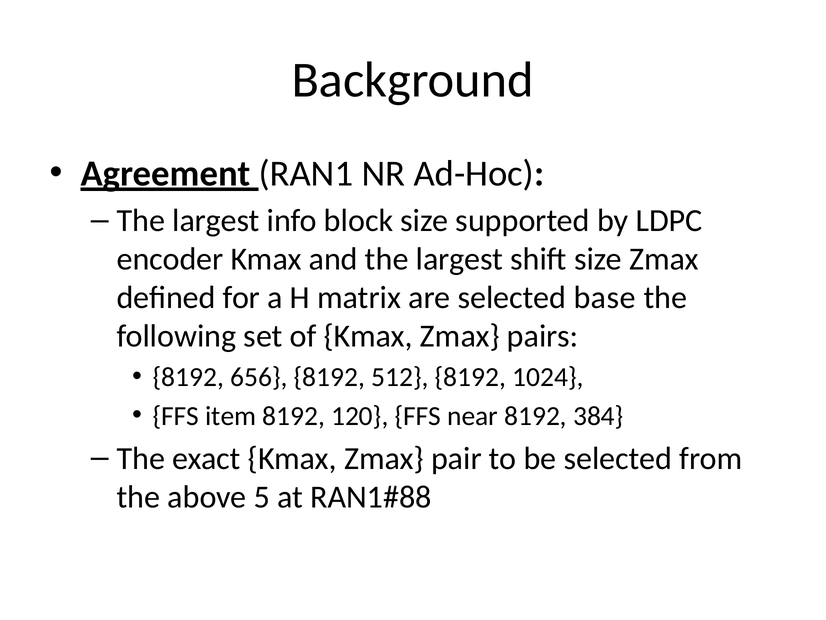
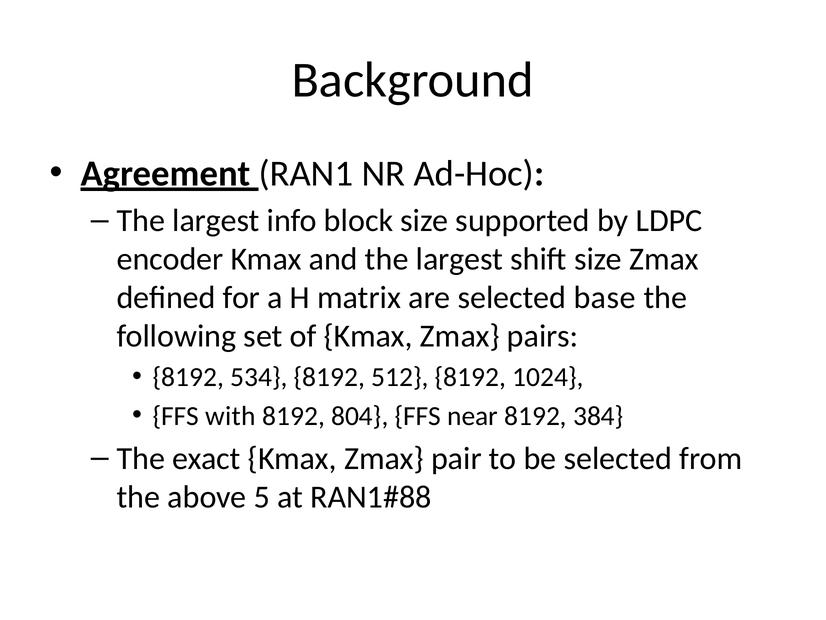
656: 656 -> 534
item: item -> with
120: 120 -> 804
